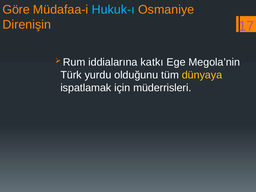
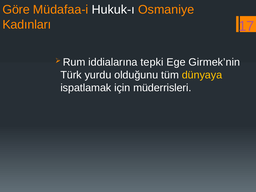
Hukuk-ı colour: light blue -> white
Direnişin: Direnişin -> Kadınları
katkı: katkı -> tepki
Megola’nin: Megola’nin -> Girmek’nin
